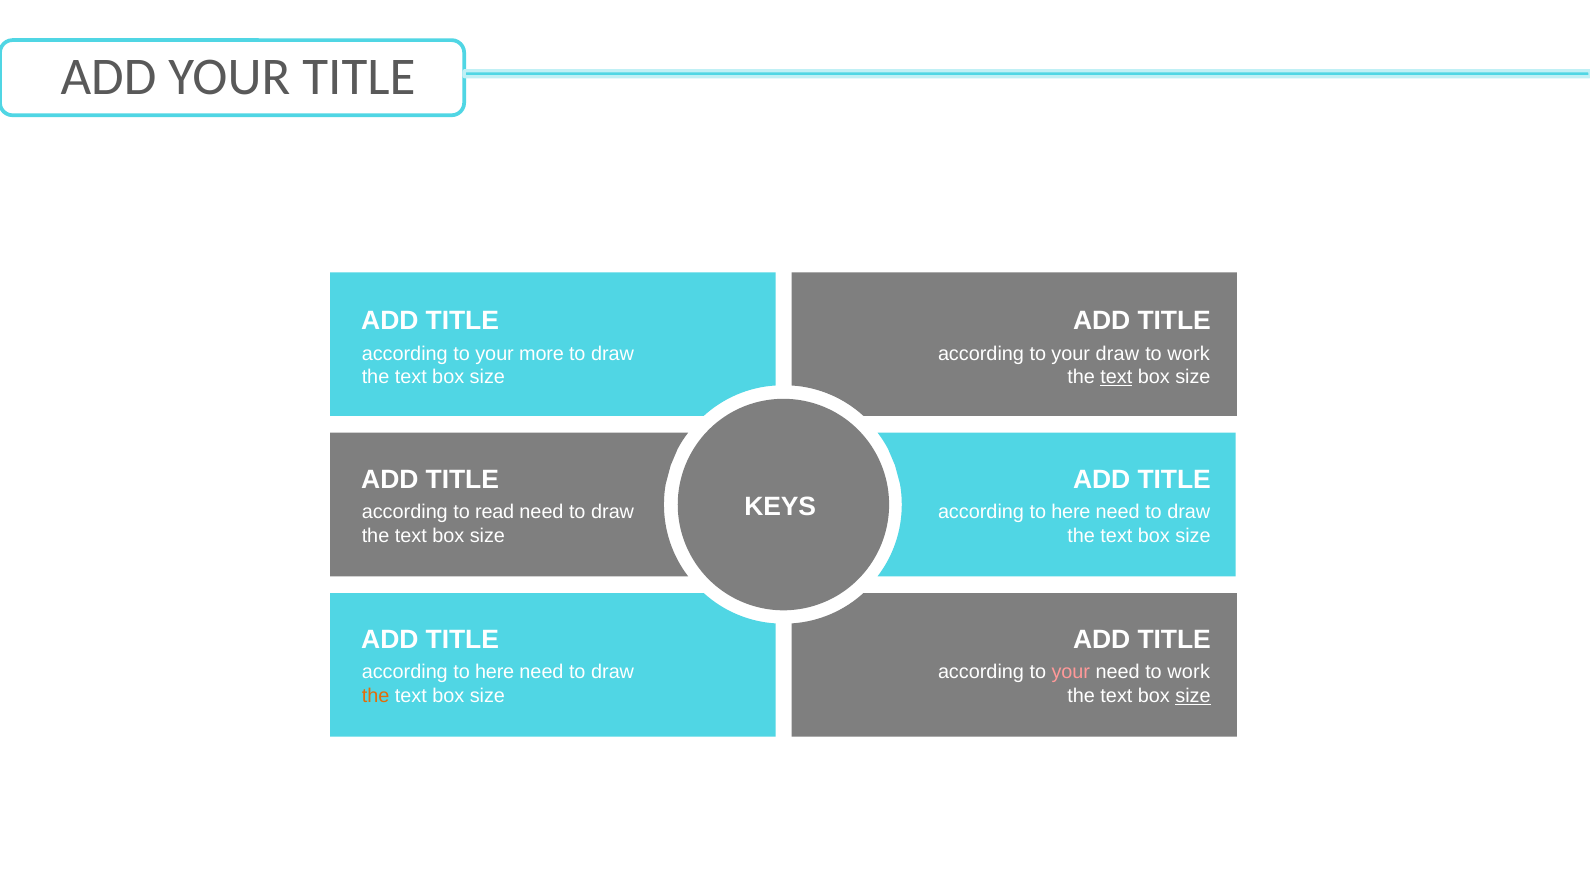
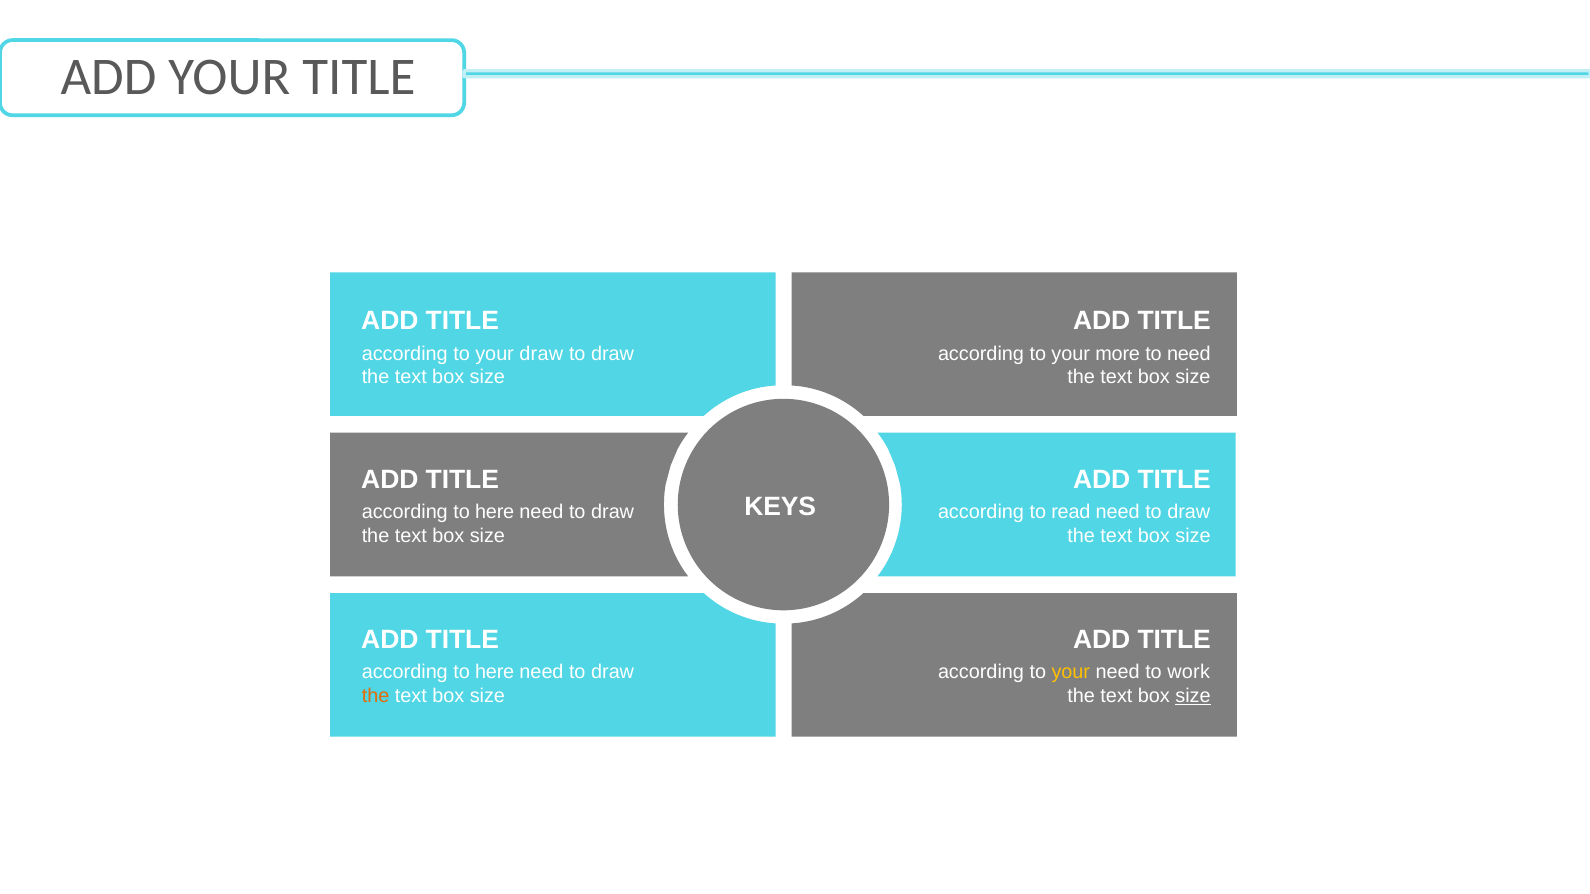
your more: more -> draw
your draw: draw -> more
work at (1189, 354): work -> need
text at (1116, 377) underline: present -> none
read at (495, 513): read -> here
here at (1071, 513): here -> read
your at (1071, 672) colour: pink -> yellow
